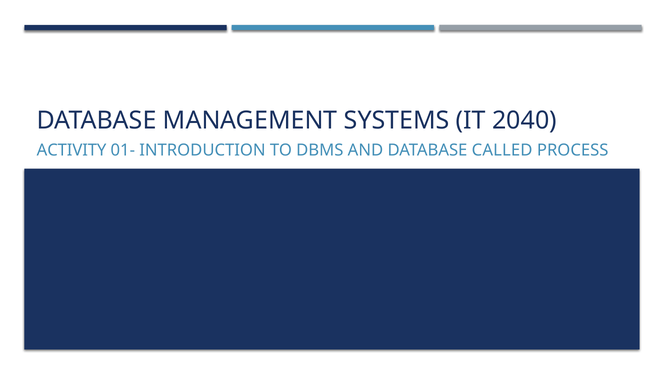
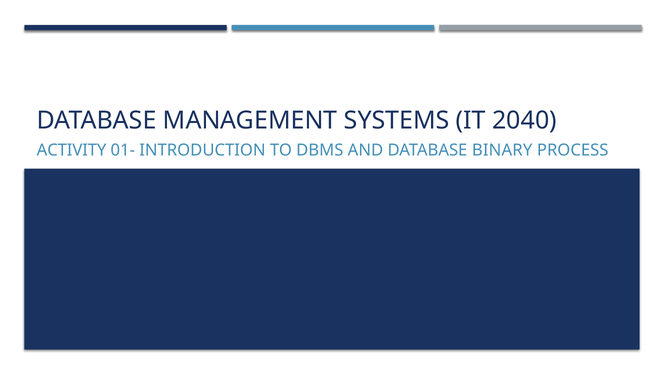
CALLED: CALLED -> BINARY
